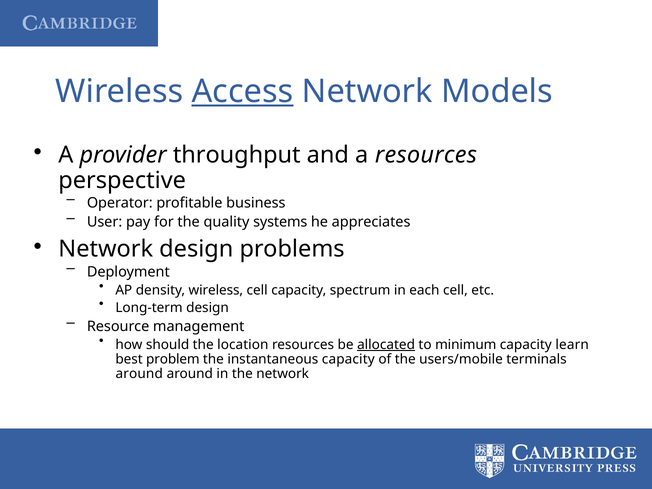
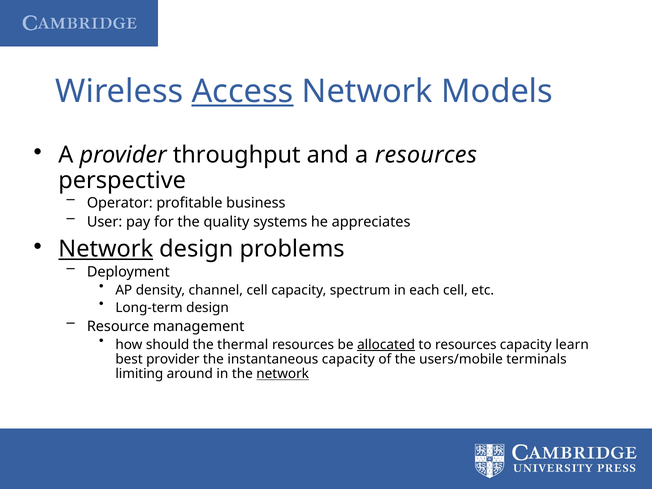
Network at (106, 249) underline: none -> present
density wireless: wireless -> channel
location: location -> thermal
to minimum: minimum -> resources
best problem: problem -> provider
around at (139, 374): around -> limiting
network at (283, 374) underline: none -> present
